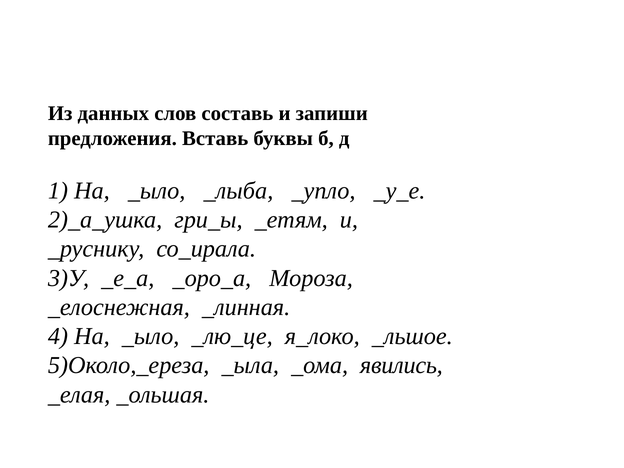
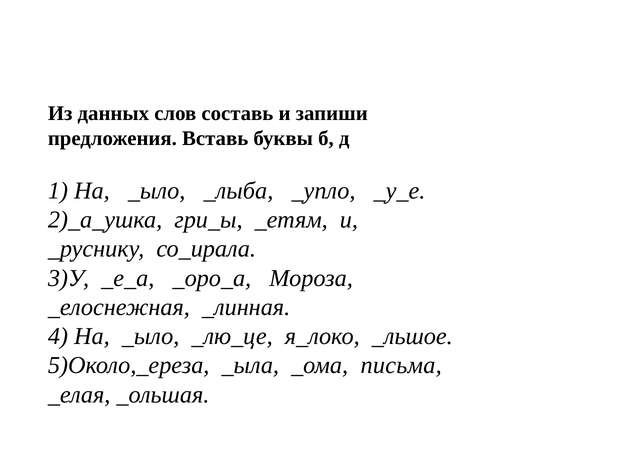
явились: явились -> письма
